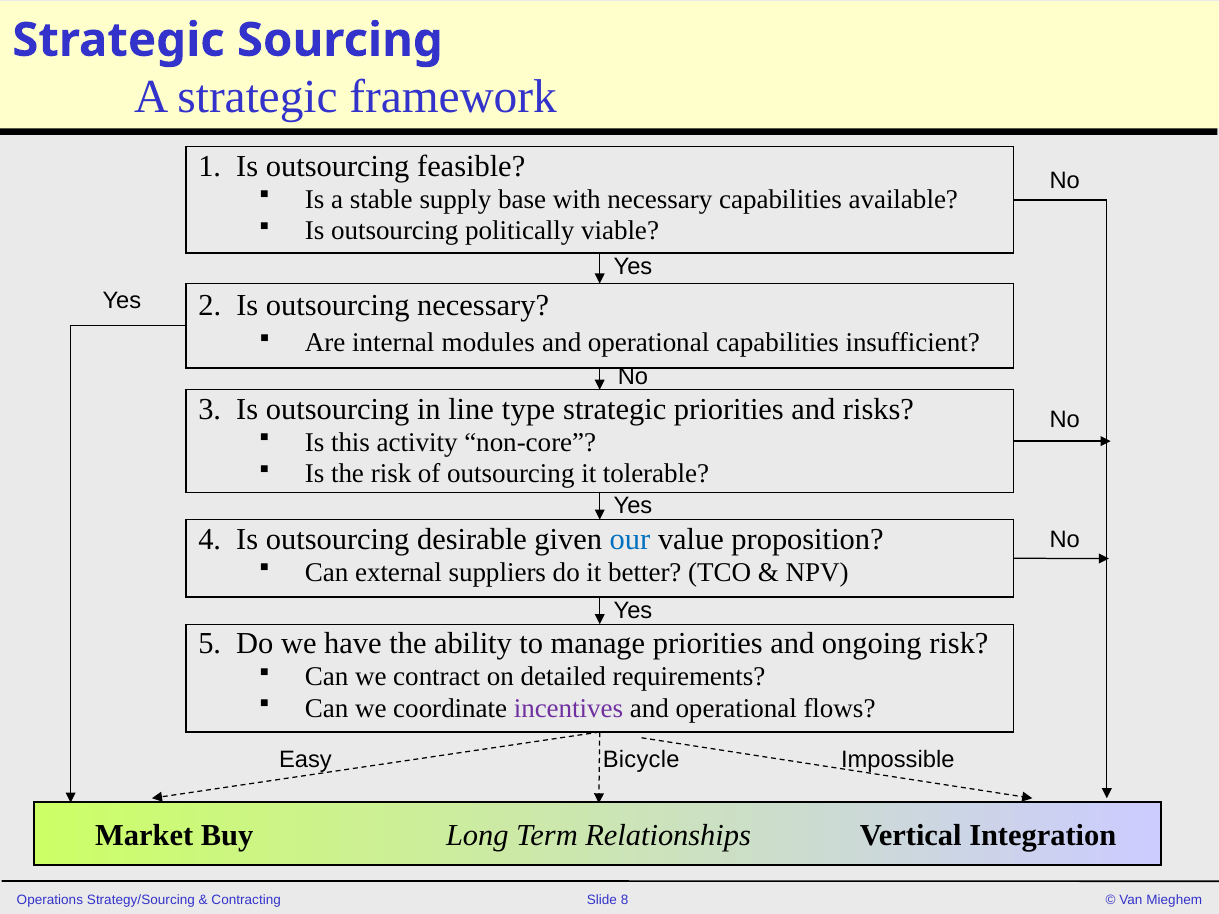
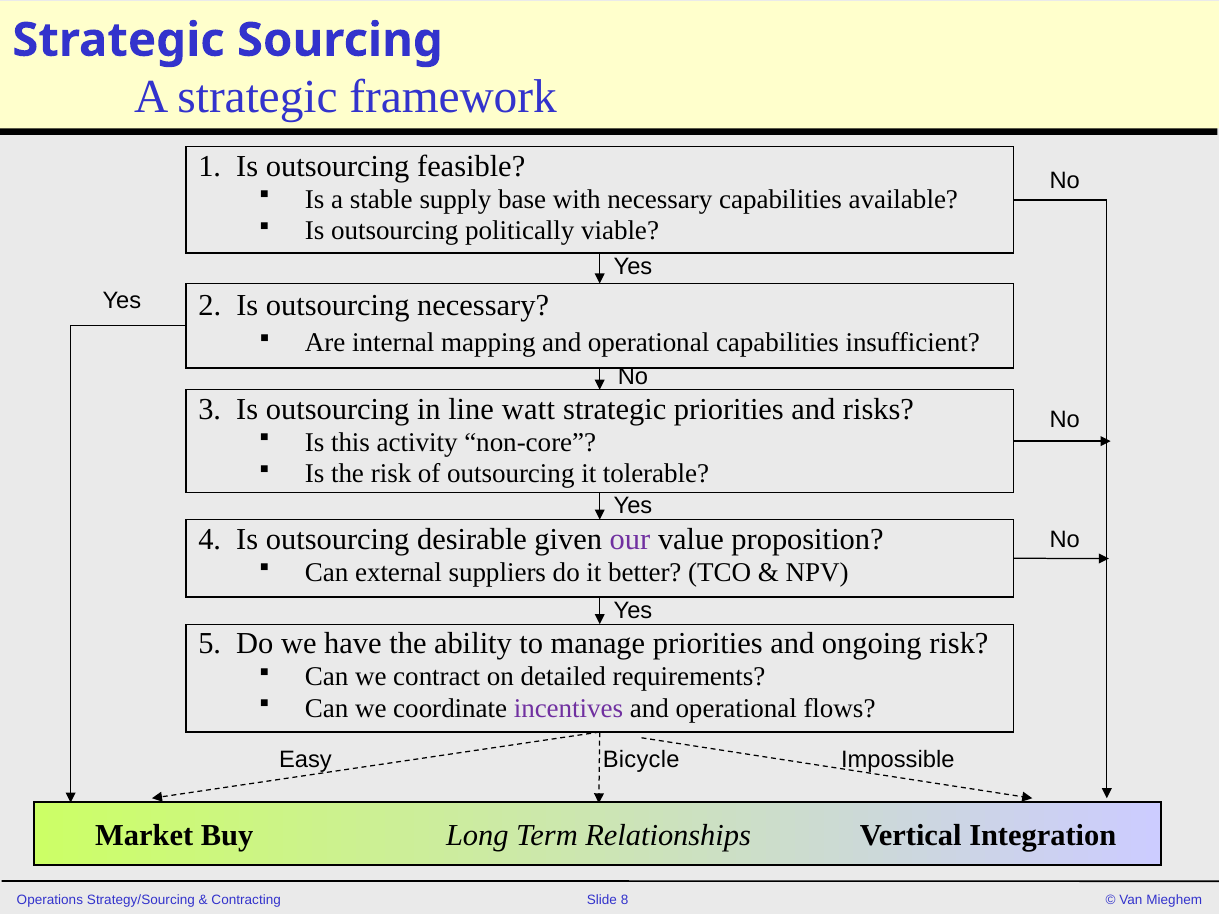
modules: modules -> mapping
type: type -> watt
our colour: blue -> purple
